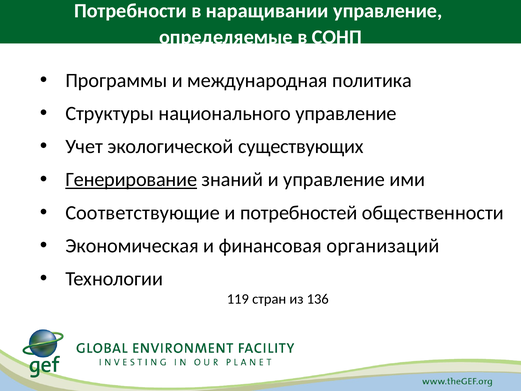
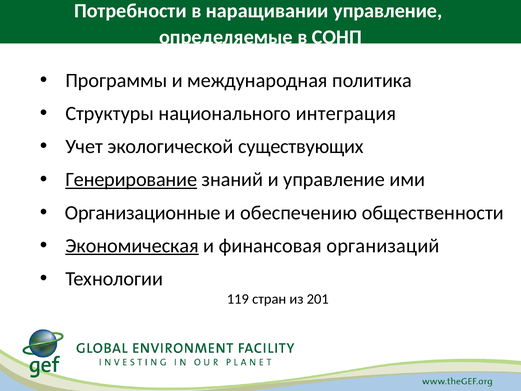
национального управление: управление -> интеграция
Соответствующие: Соответствующие -> Организационные
потребностей: потребностей -> обеспечению
Экономическая underline: none -> present
136: 136 -> 201
